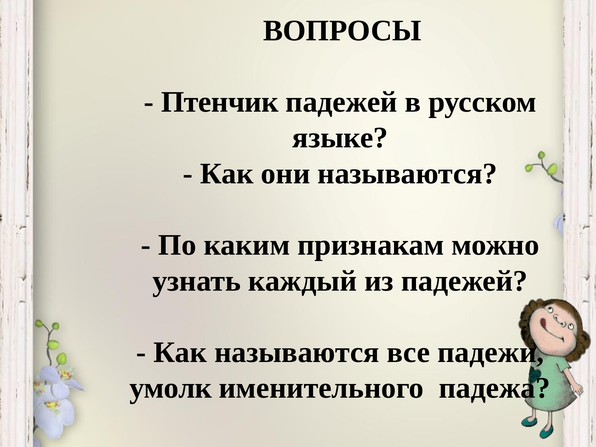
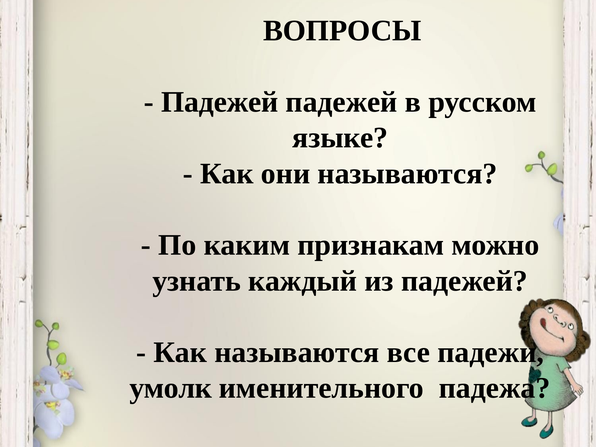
Птенчик at (220, 102): Птенчик -> Падежей
